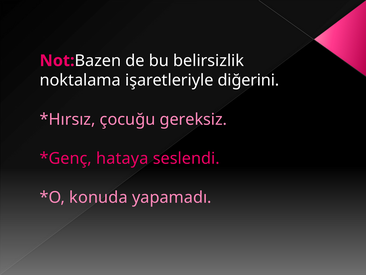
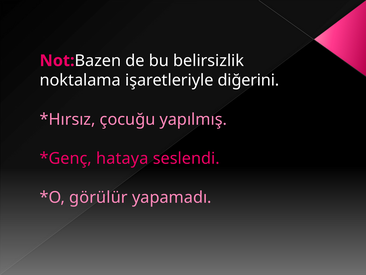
gereksiz: gereksiz -> yapılmış
konuda: konuda -> görülür
